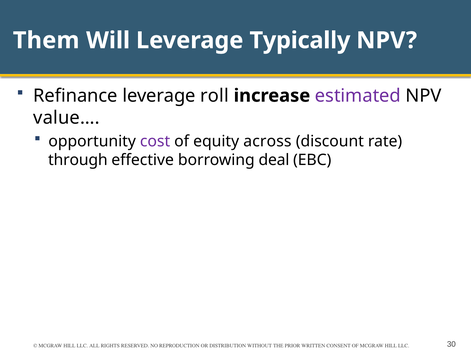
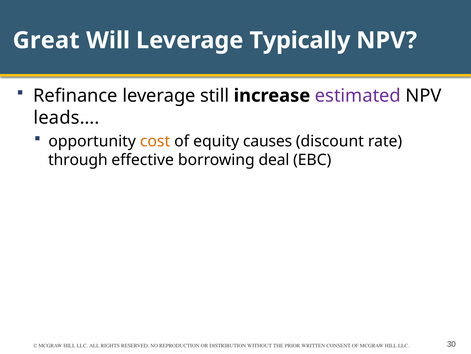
Them: Them -> Great
roll: roll -> still
value…: value… -> leads…
cost colour: purple -> orange
across: across -> causes
